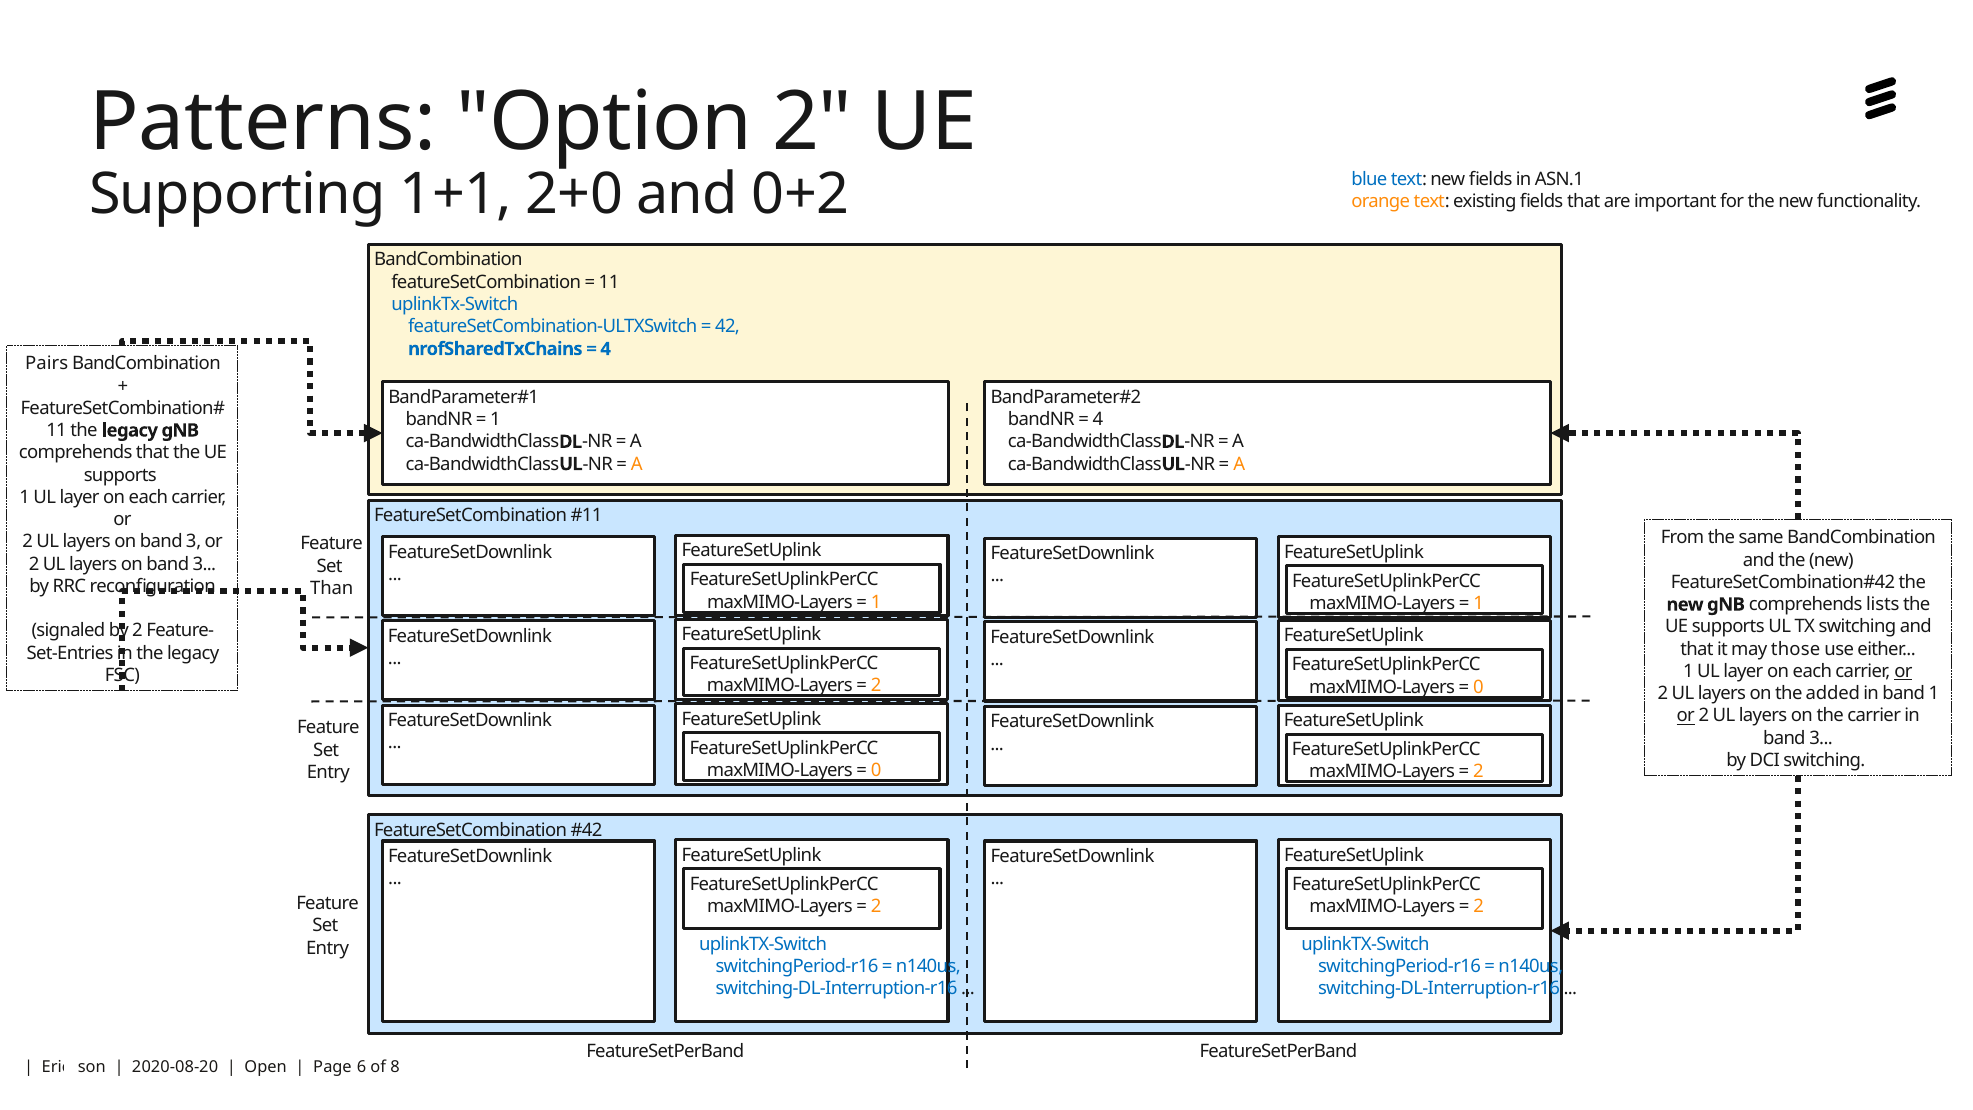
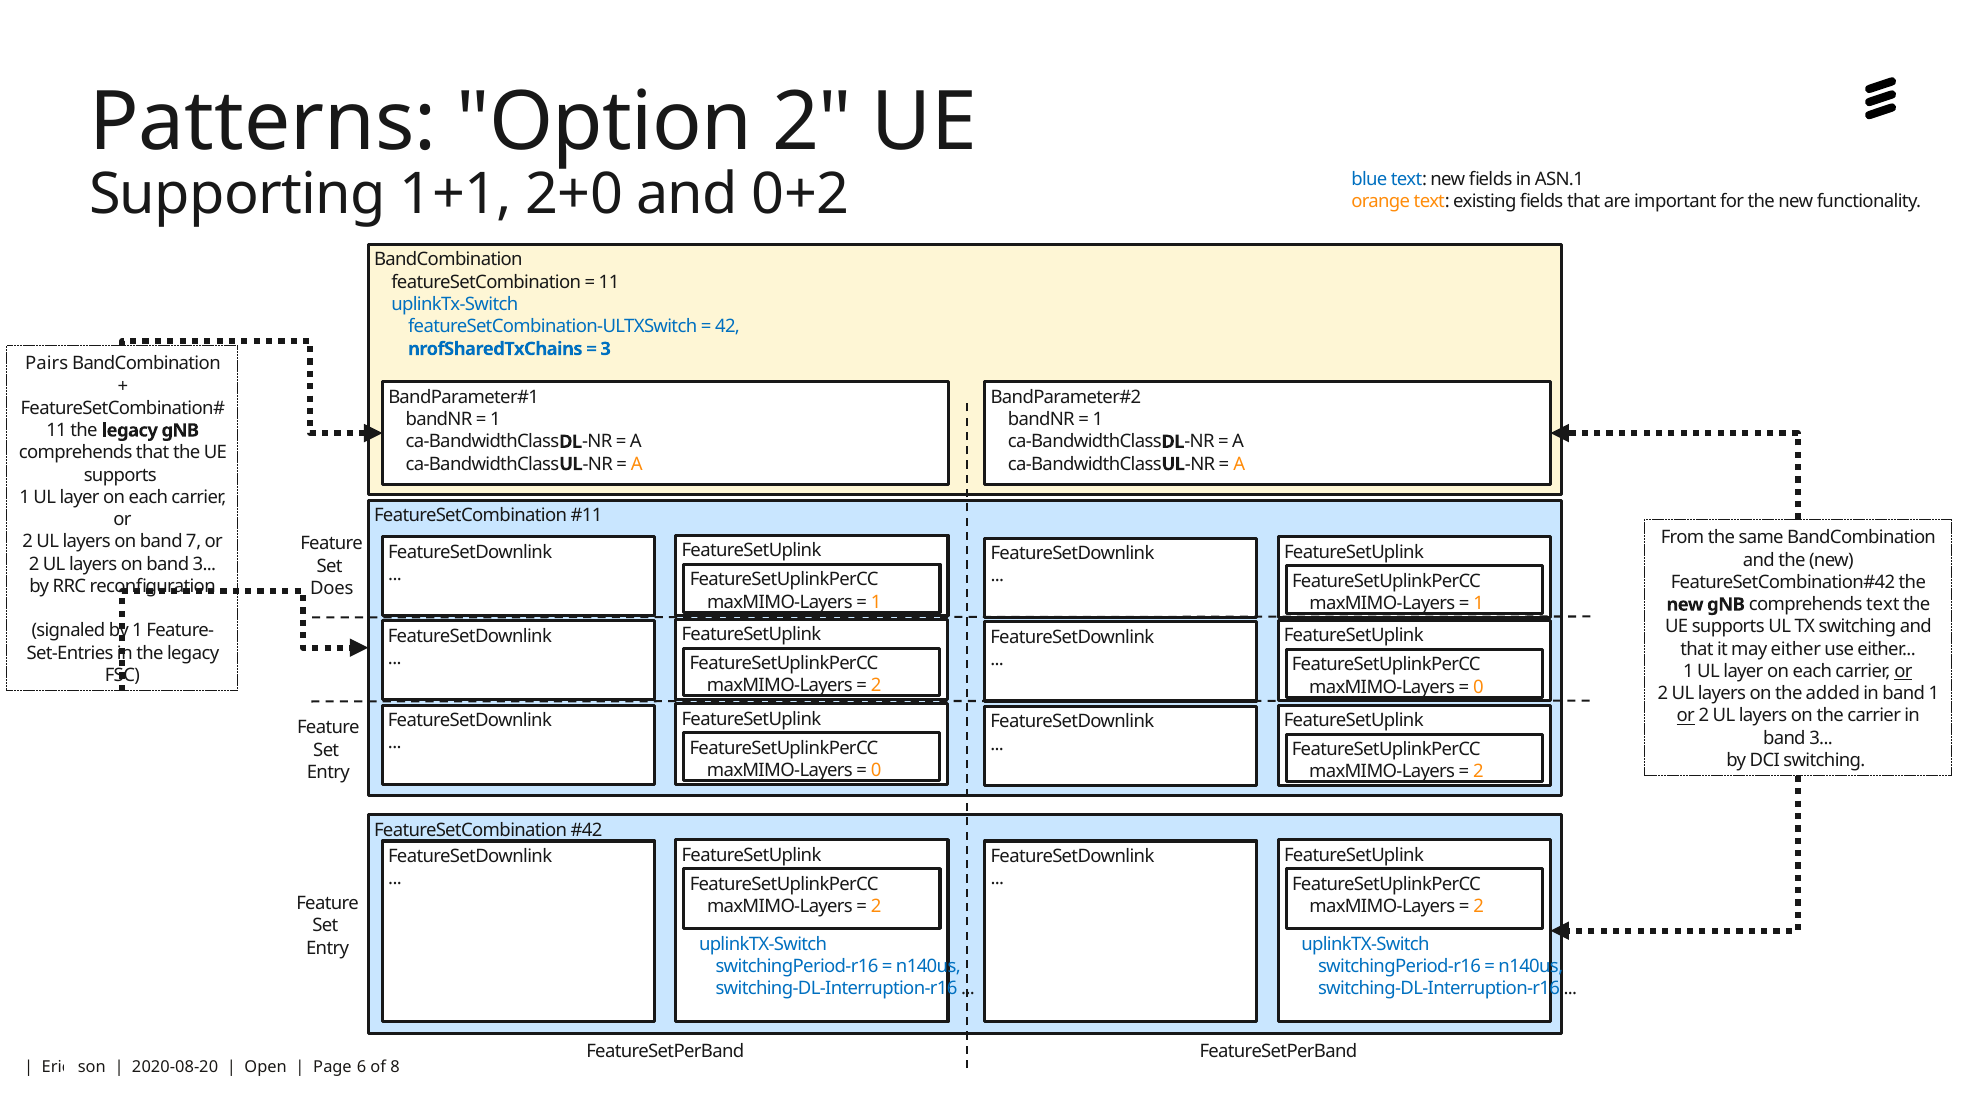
4 at (606, 349): 4 -> 3
4 at (1098, 419): 4 -> 1
3 at (194, 542): 3 -> 7
Than: Than -> Does
comprehends lists: lists -> text
2 at (137, 631): 2 -> 1
may those: those -> either
